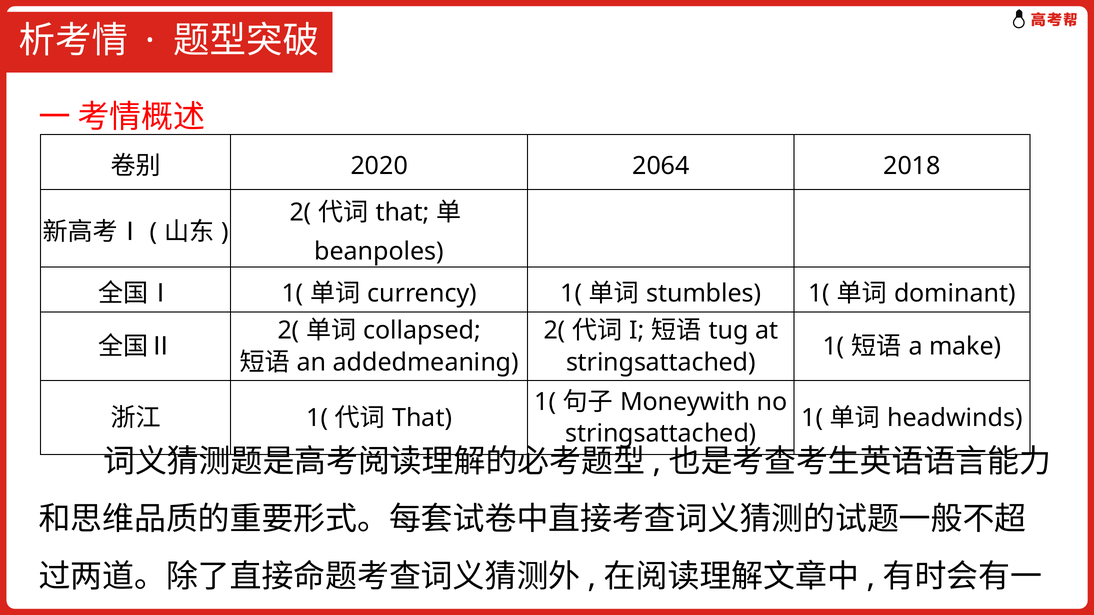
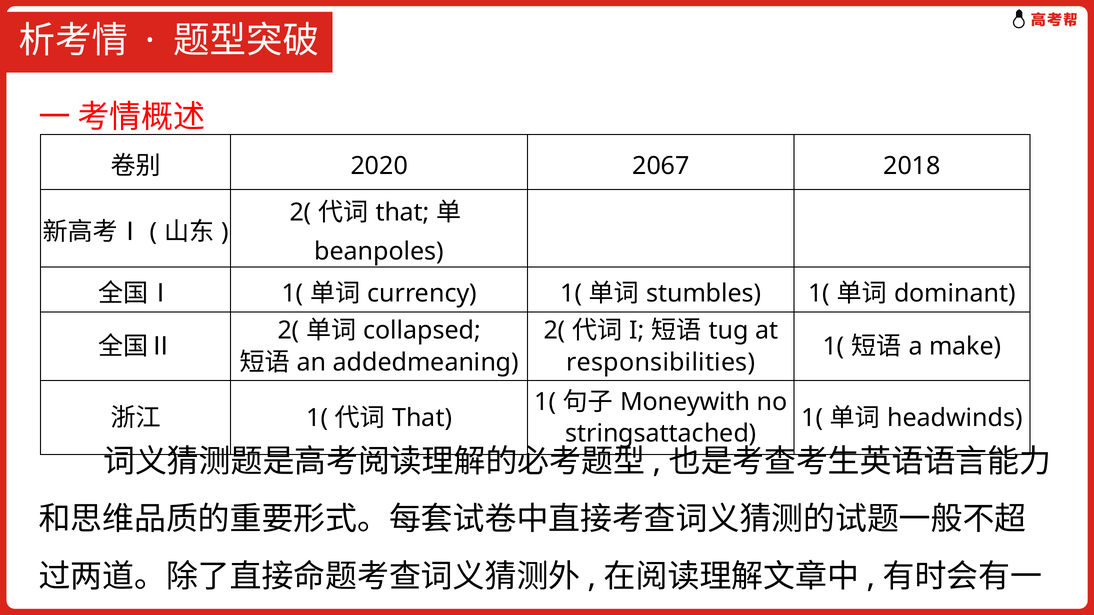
2064: 2064 -> 2067
stringsattached at (661, 363): stringsattached -> responsibilities
